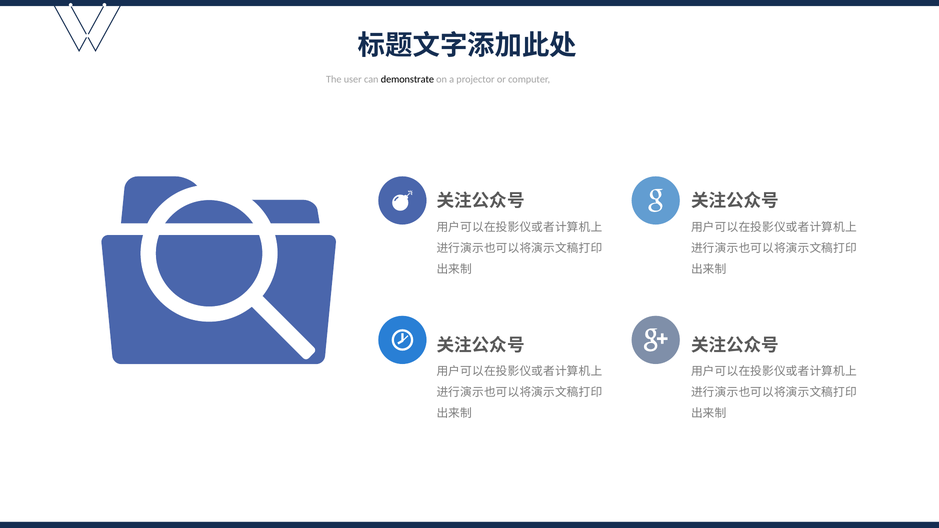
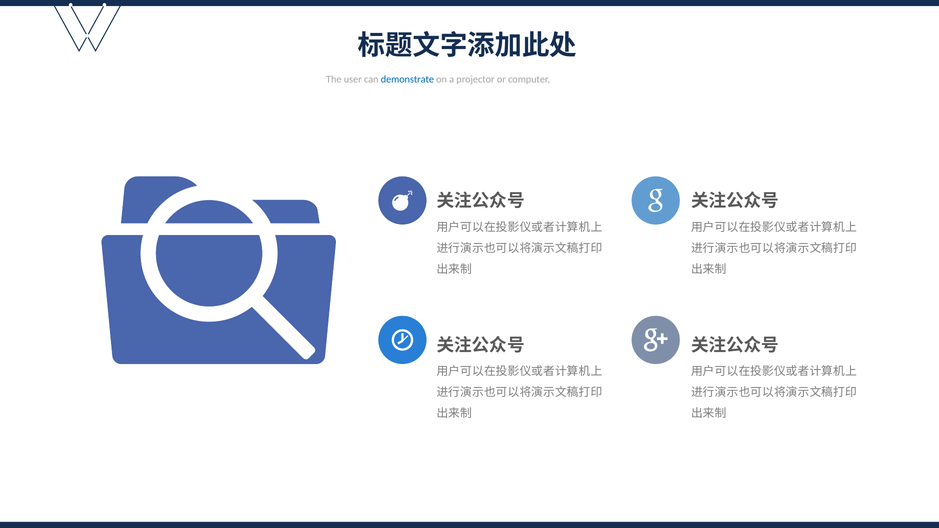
demonstrate colour: black -> blue
